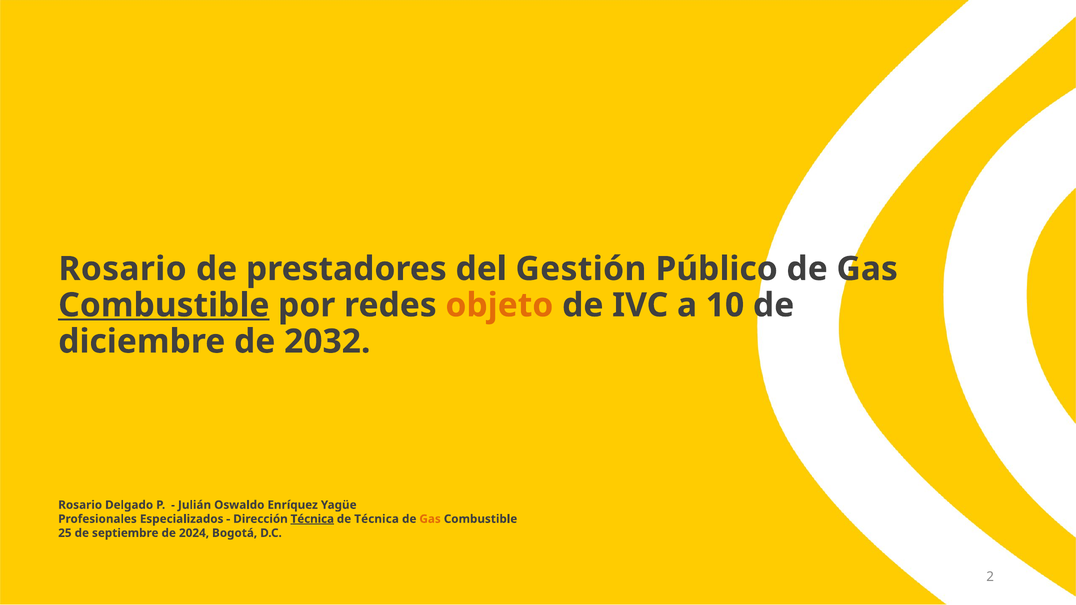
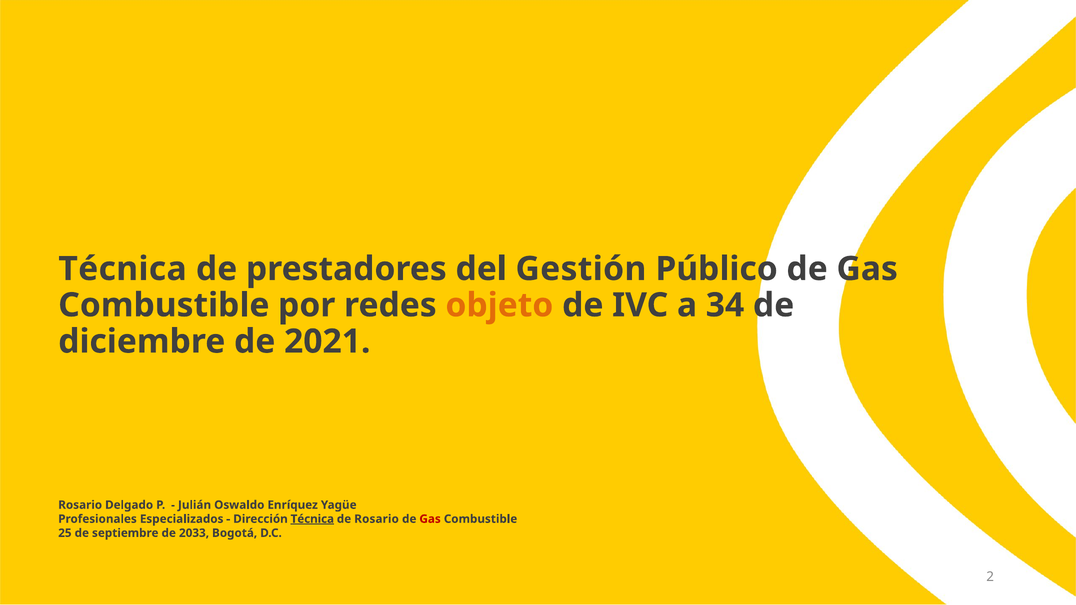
Rosario at (123, 269): Rosario -> Técnica
Combustible at (164, 305) underline: present -> none
10: 10 -> 34
2032: 2032 -> 2021
de Técnica: Técnica -> Rosario
Gas at (430, 519) colour: orange -> red
2024: 2024 -> 2033
